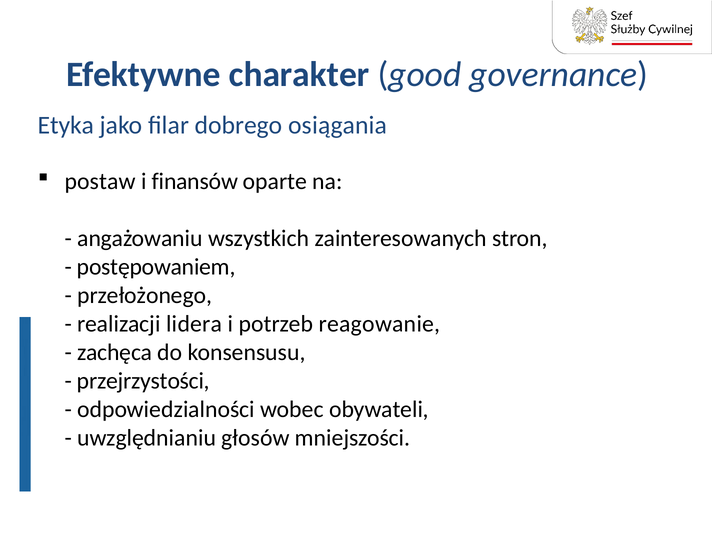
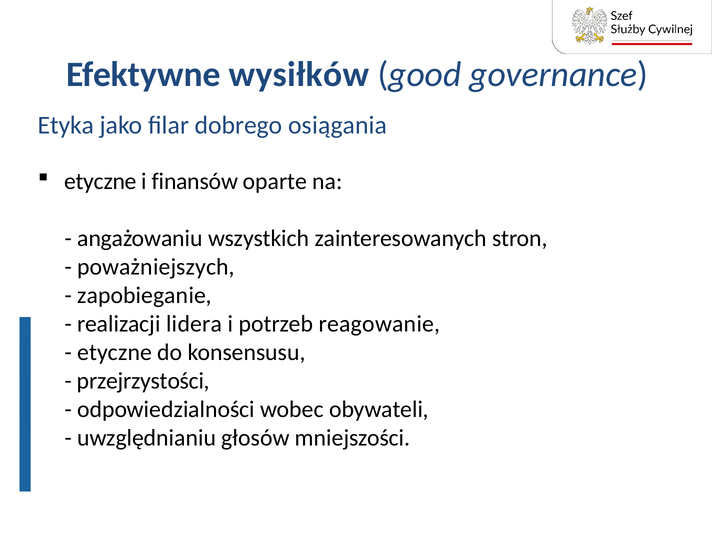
charakter: charakter -> wysiłków
postaw at (100, 182): postaw -> etyczne
postępowaniem: postępowaniem -> poważniejszych
przełożonego: przełożonego -> zapobieganie
zachęca at (115, 352): zachęca -> etyczne
